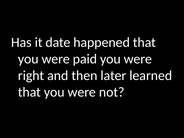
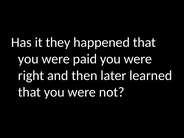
date: date -> they
